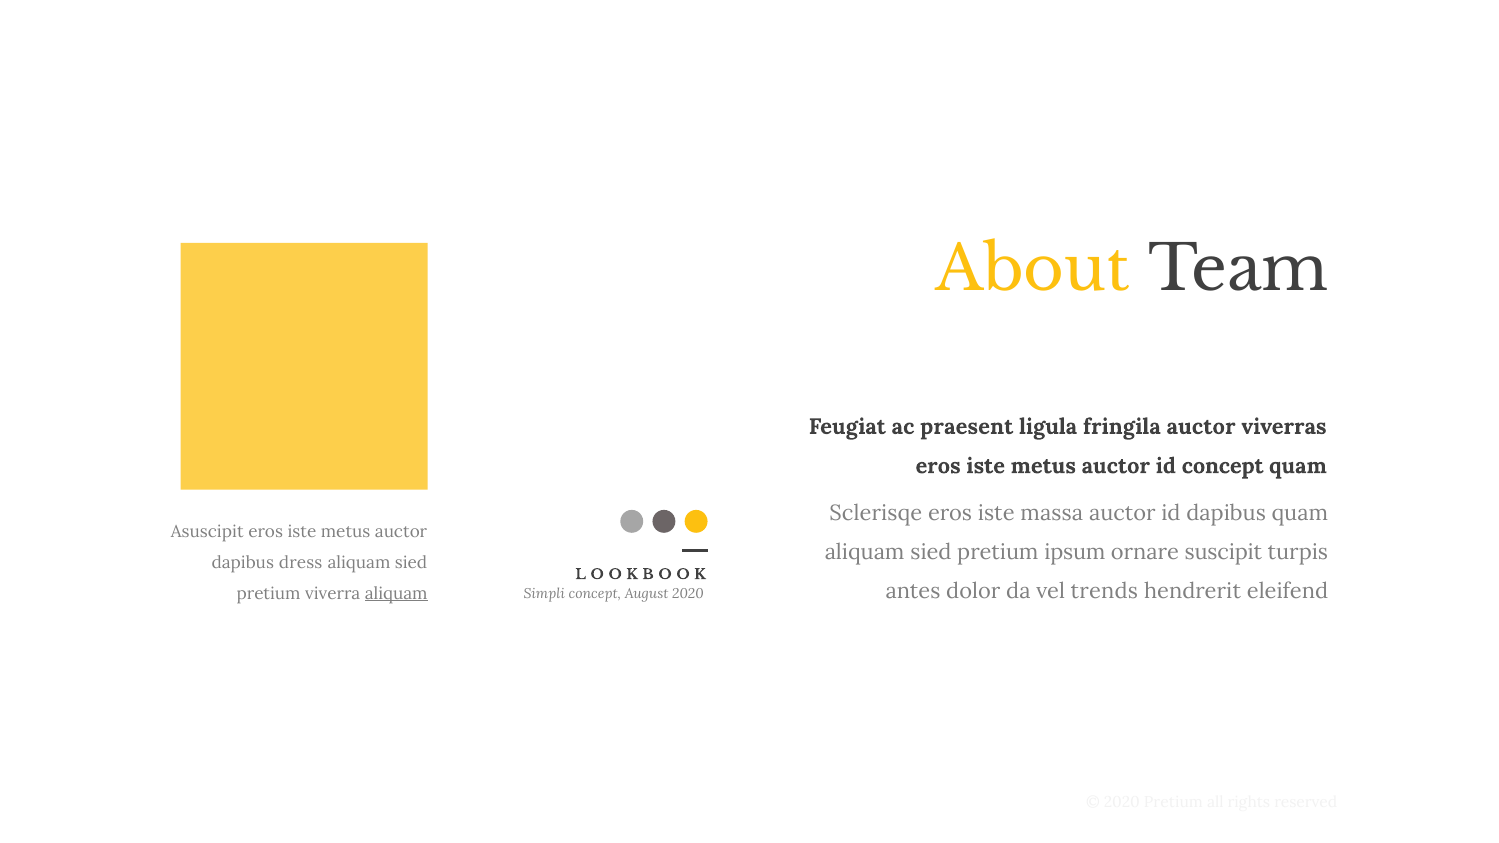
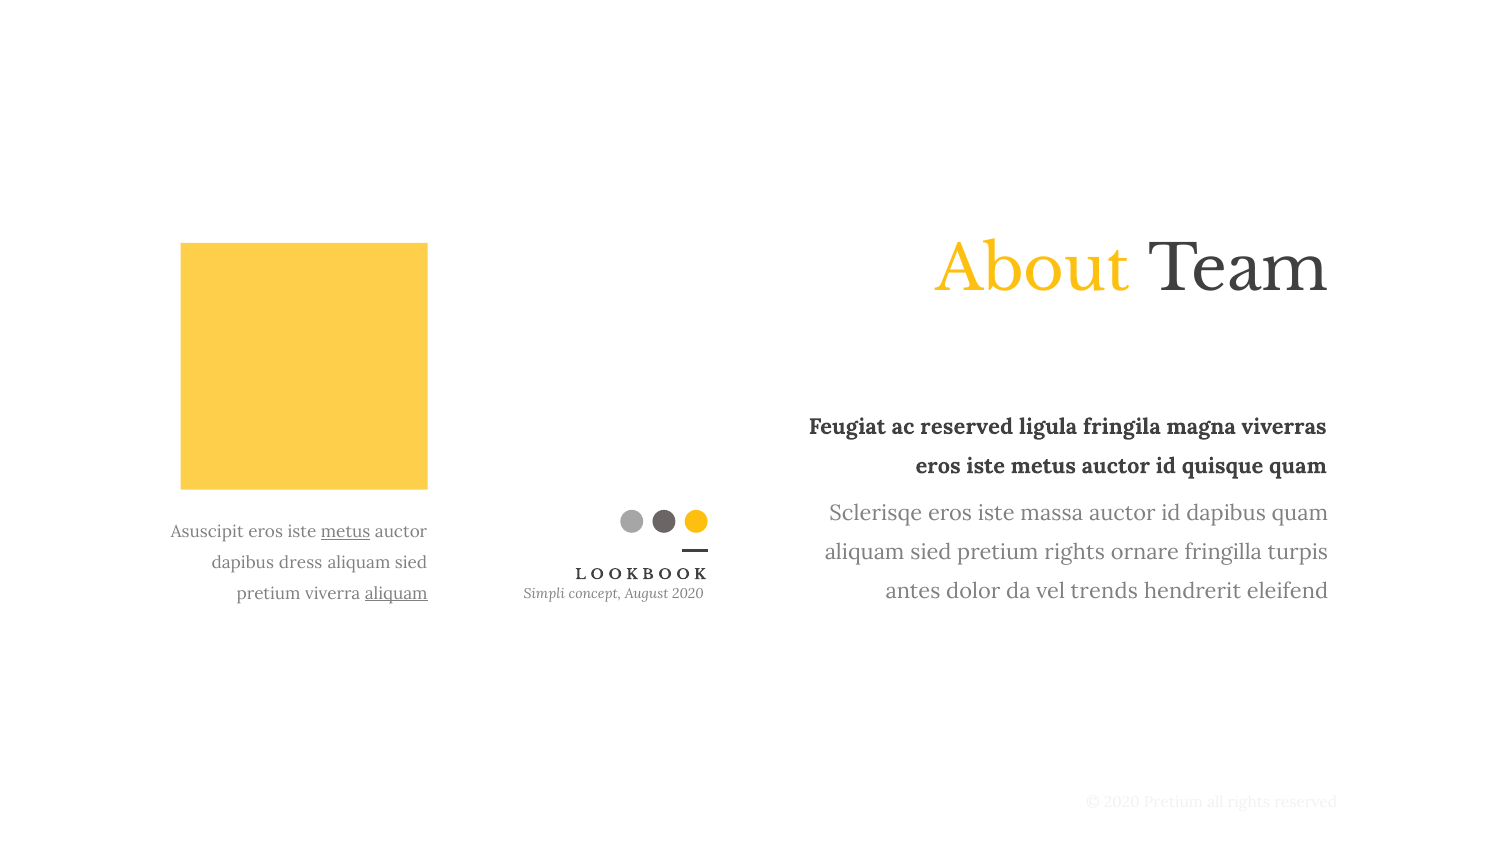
ac praesent: praesent -> reserved
fringila auctor: auctor -> magna
id concept: concept -> quisque
metus at (346, 532) underline: none -> present
pretium ipsum: ipsum -> rights
suscipit: suscipit -> fringilla
